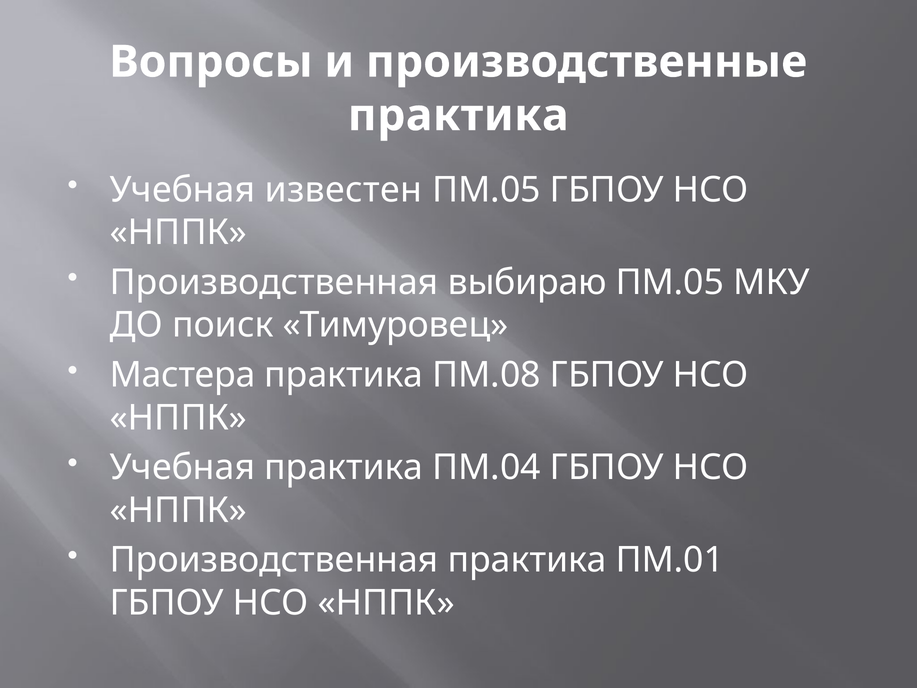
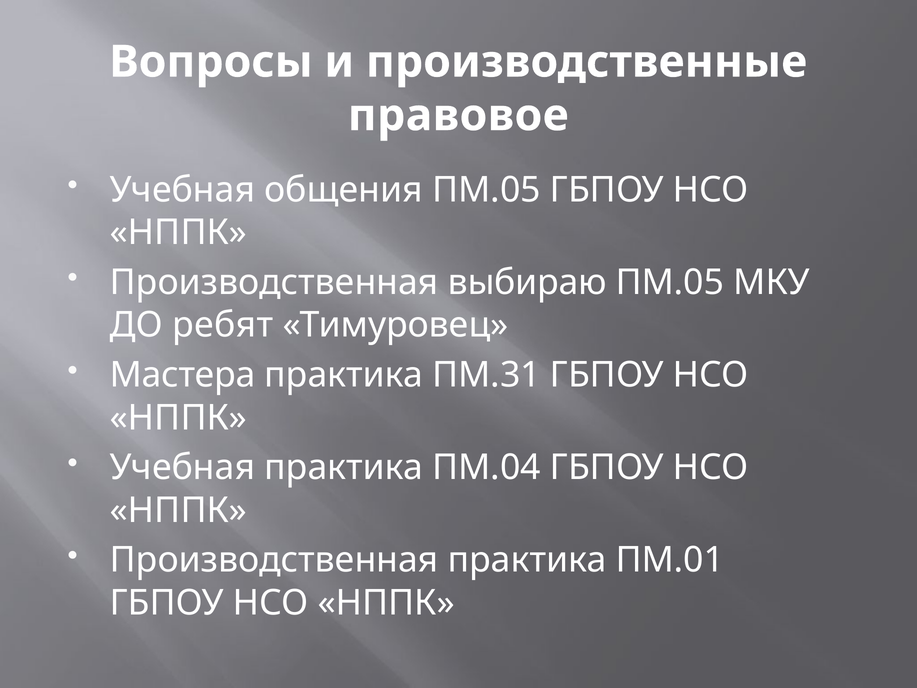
практика at (458, 115): практика -> правовое
известен: известен -> общения
поиск: поиск -> ребят
ПМ.08: ПМ.08 -> ПМ.31
